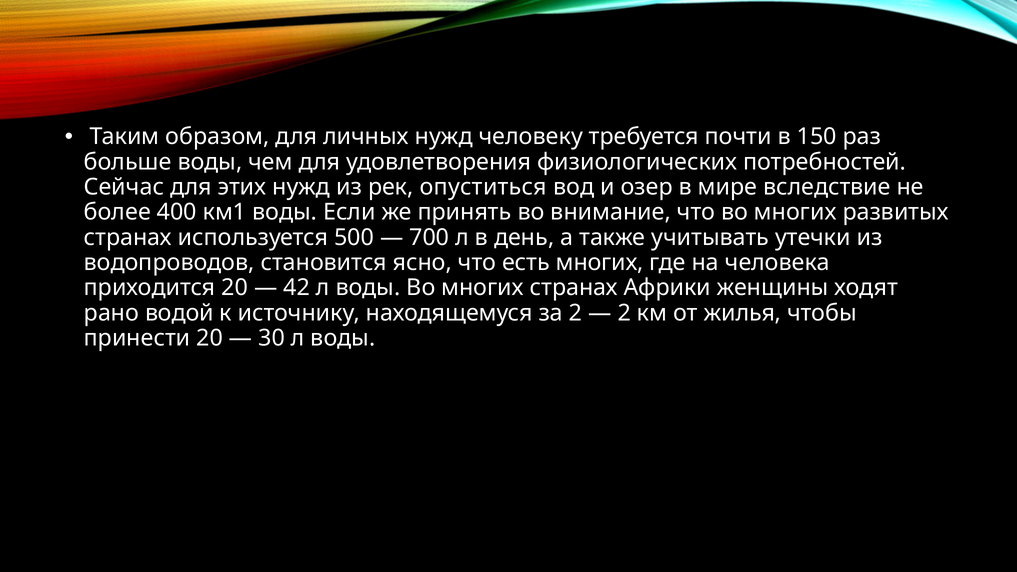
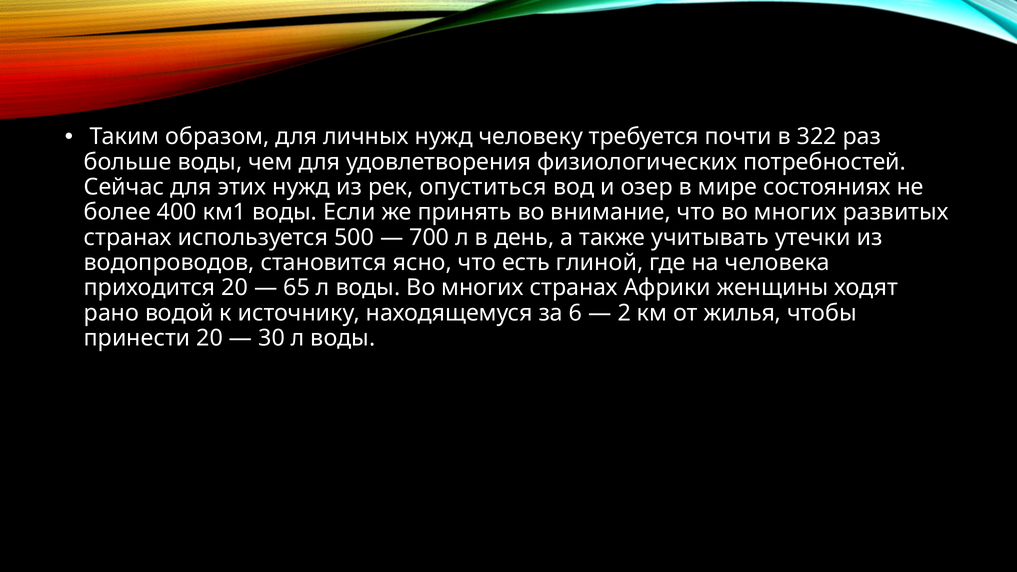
150: 150 -> 322
вследствие: вследствие -> состояниях
есть многих: многих -> глиной
42: 42 -> 65
за 2: 2 -> 6
